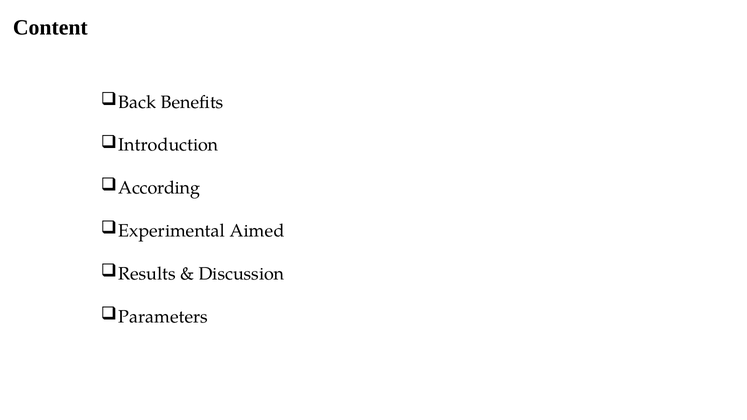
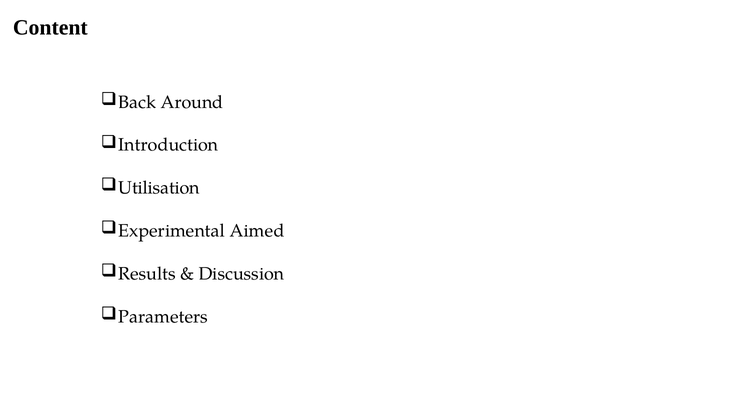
Benefits: Benefits -> Around
According: According -> Utilisation
